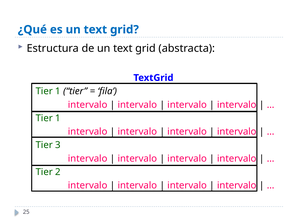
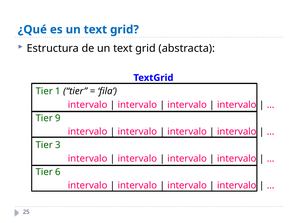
1 at (58, 118): 1 -> 9
2: 2 -> 6
